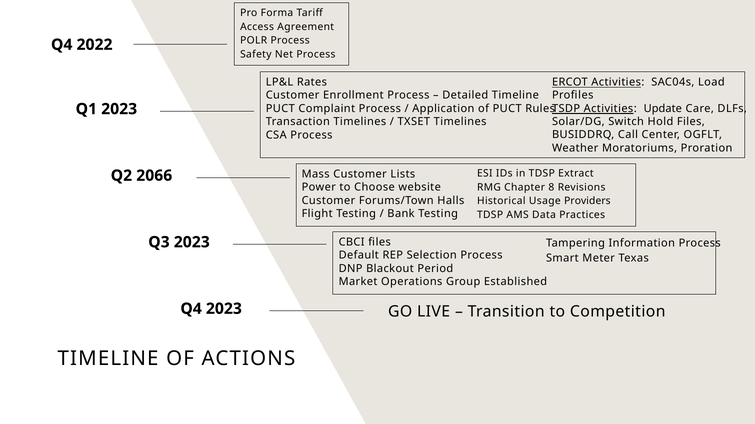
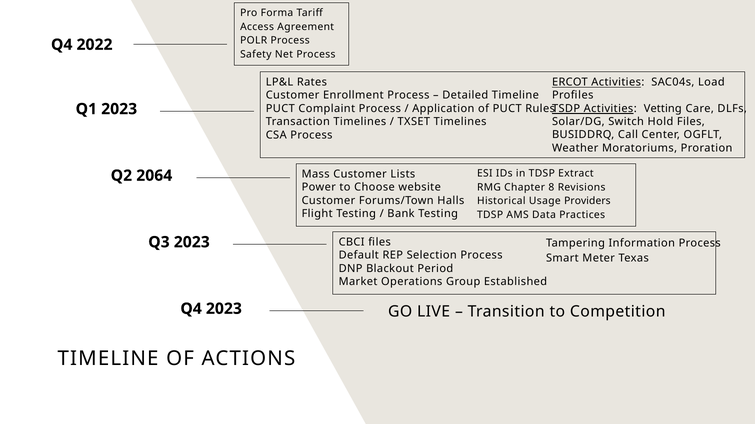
Update: Update -> Vetting
2066: 2066 -> 2064
